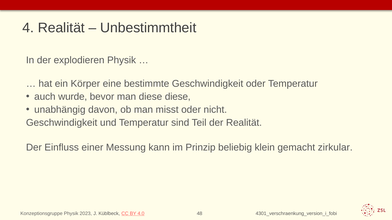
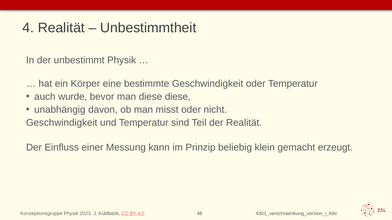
explodieren: explodieren -> unbestimmt
zirkular: zirkular -> erzeugt
